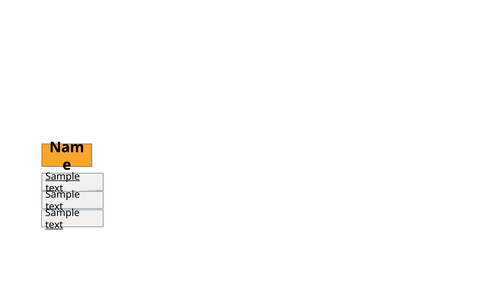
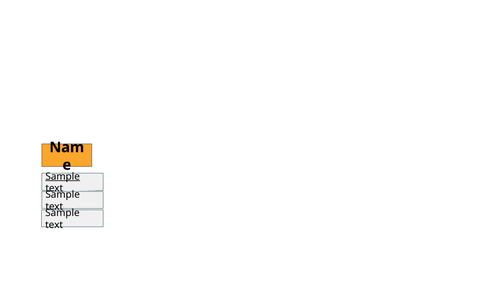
text at (54, 225) underline: present -> none
